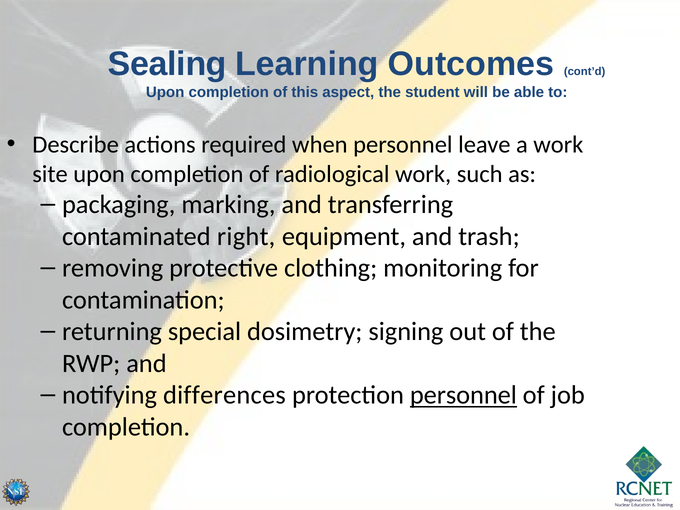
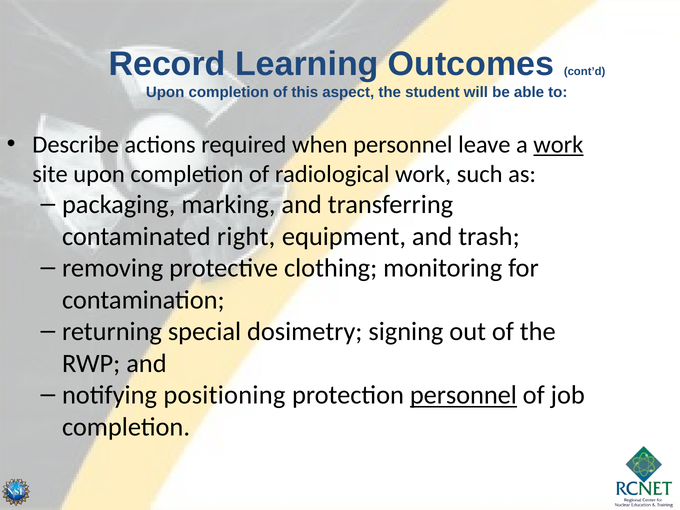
Sealing: Sealing -> Record
work at (558, 145) underline: none -> present
differences: differences -> positioning
